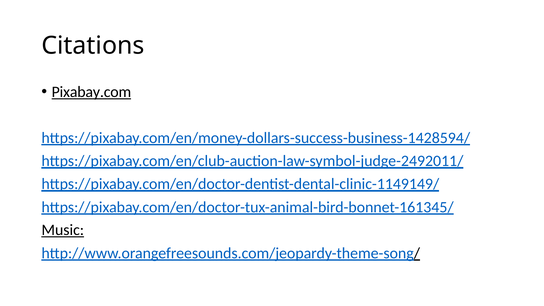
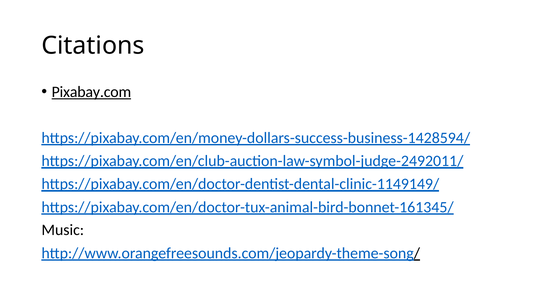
Music underline: present -> none
